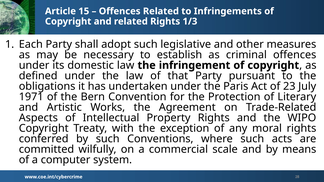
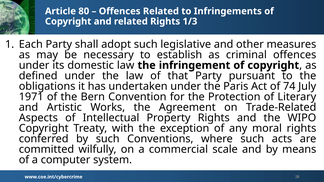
15: 15 -> 80
23: 23 -> 74
